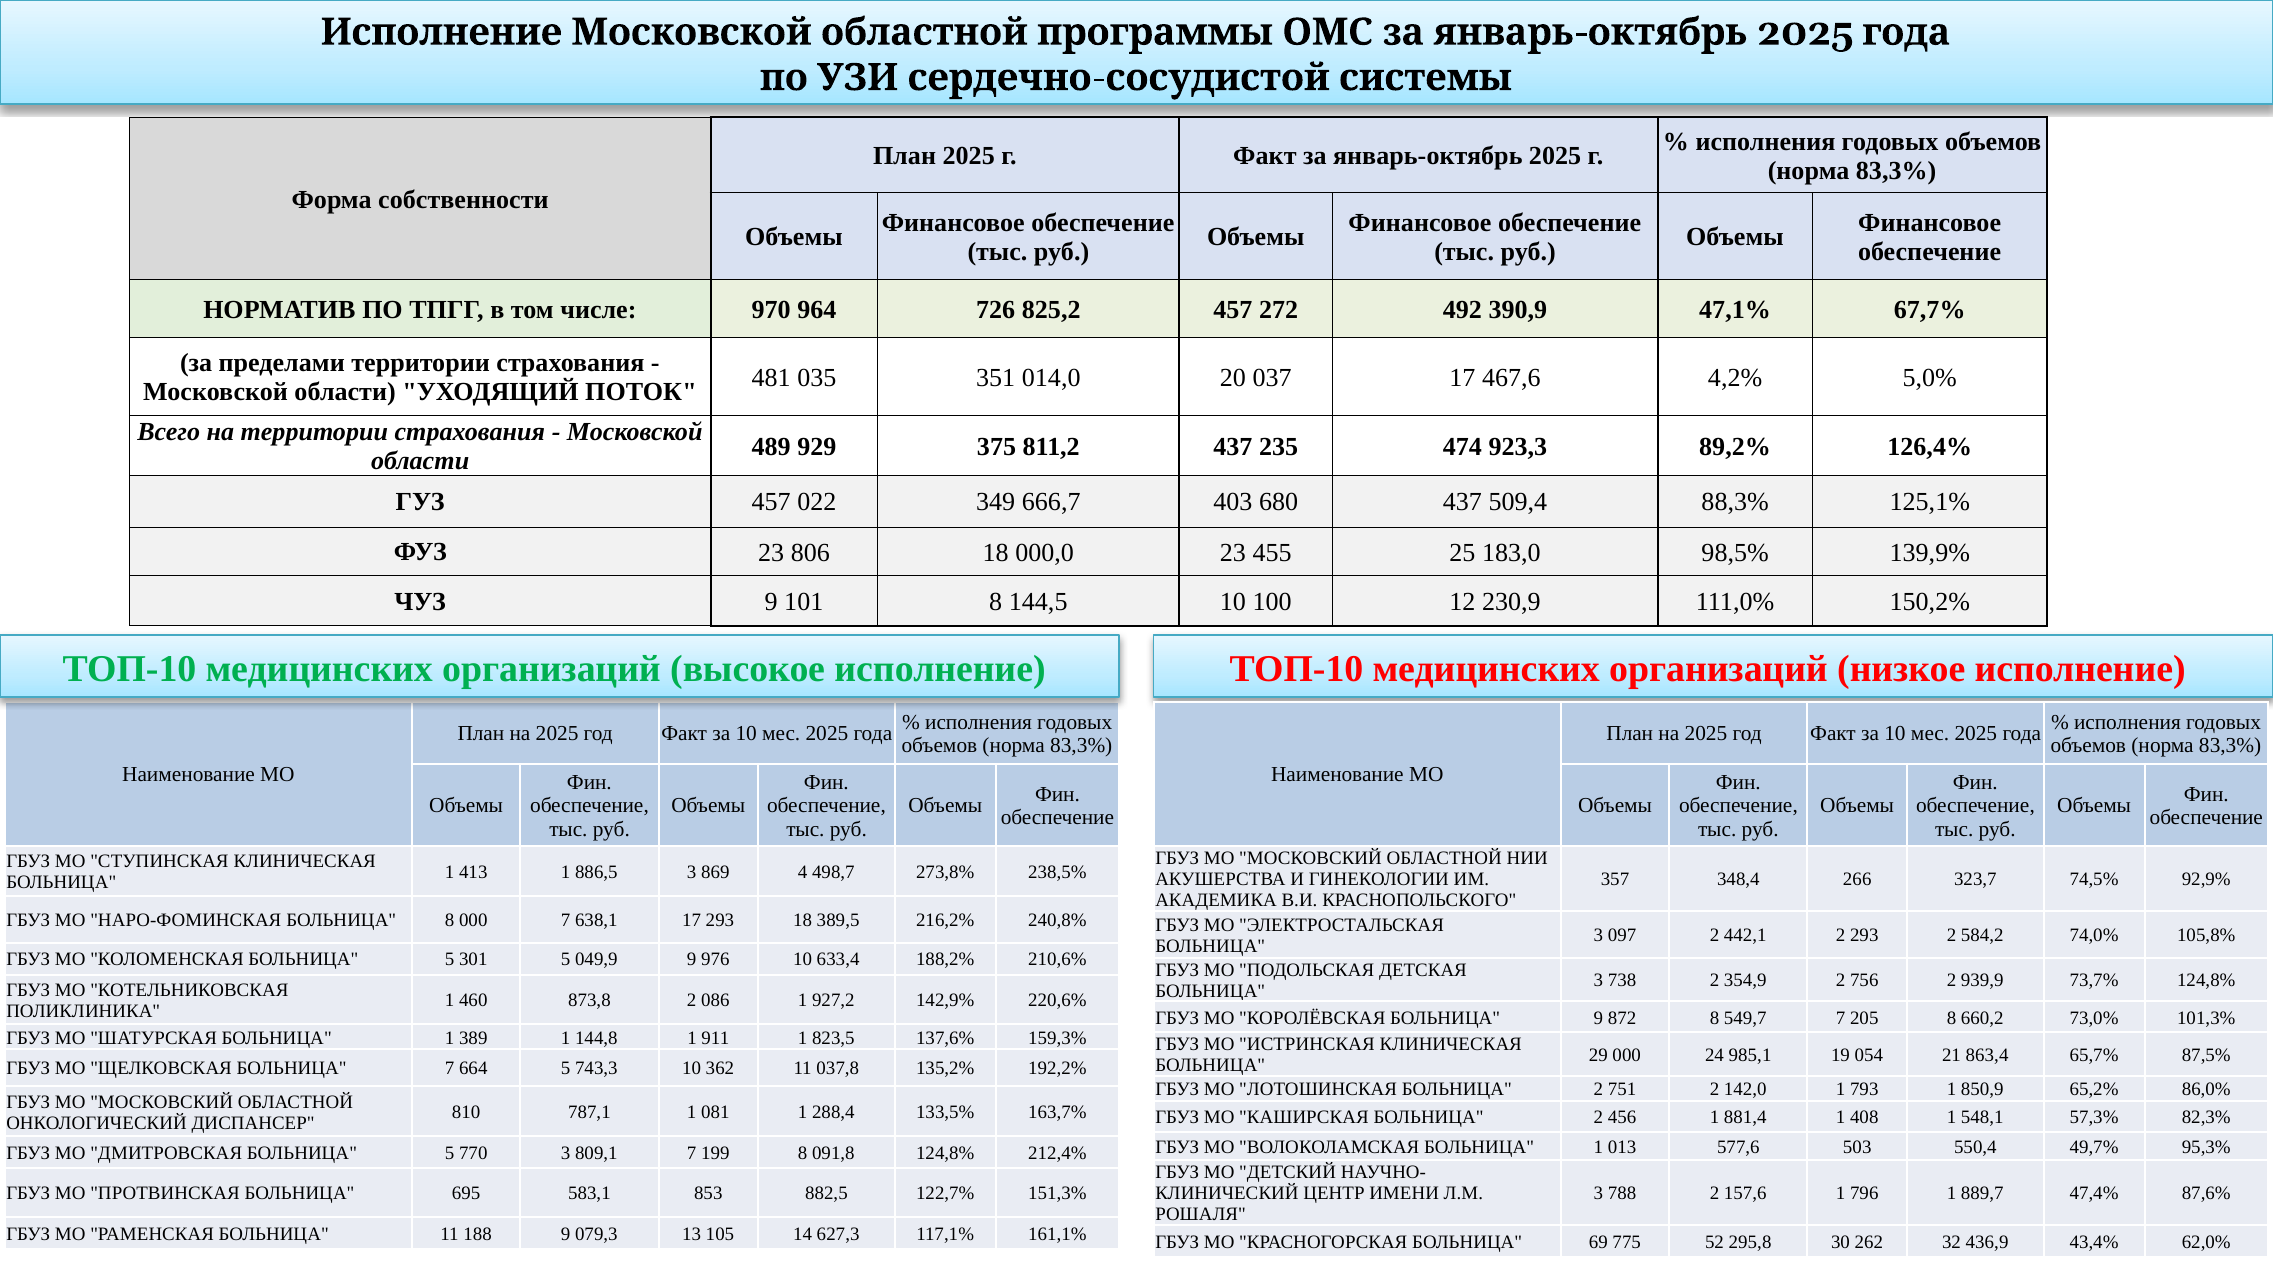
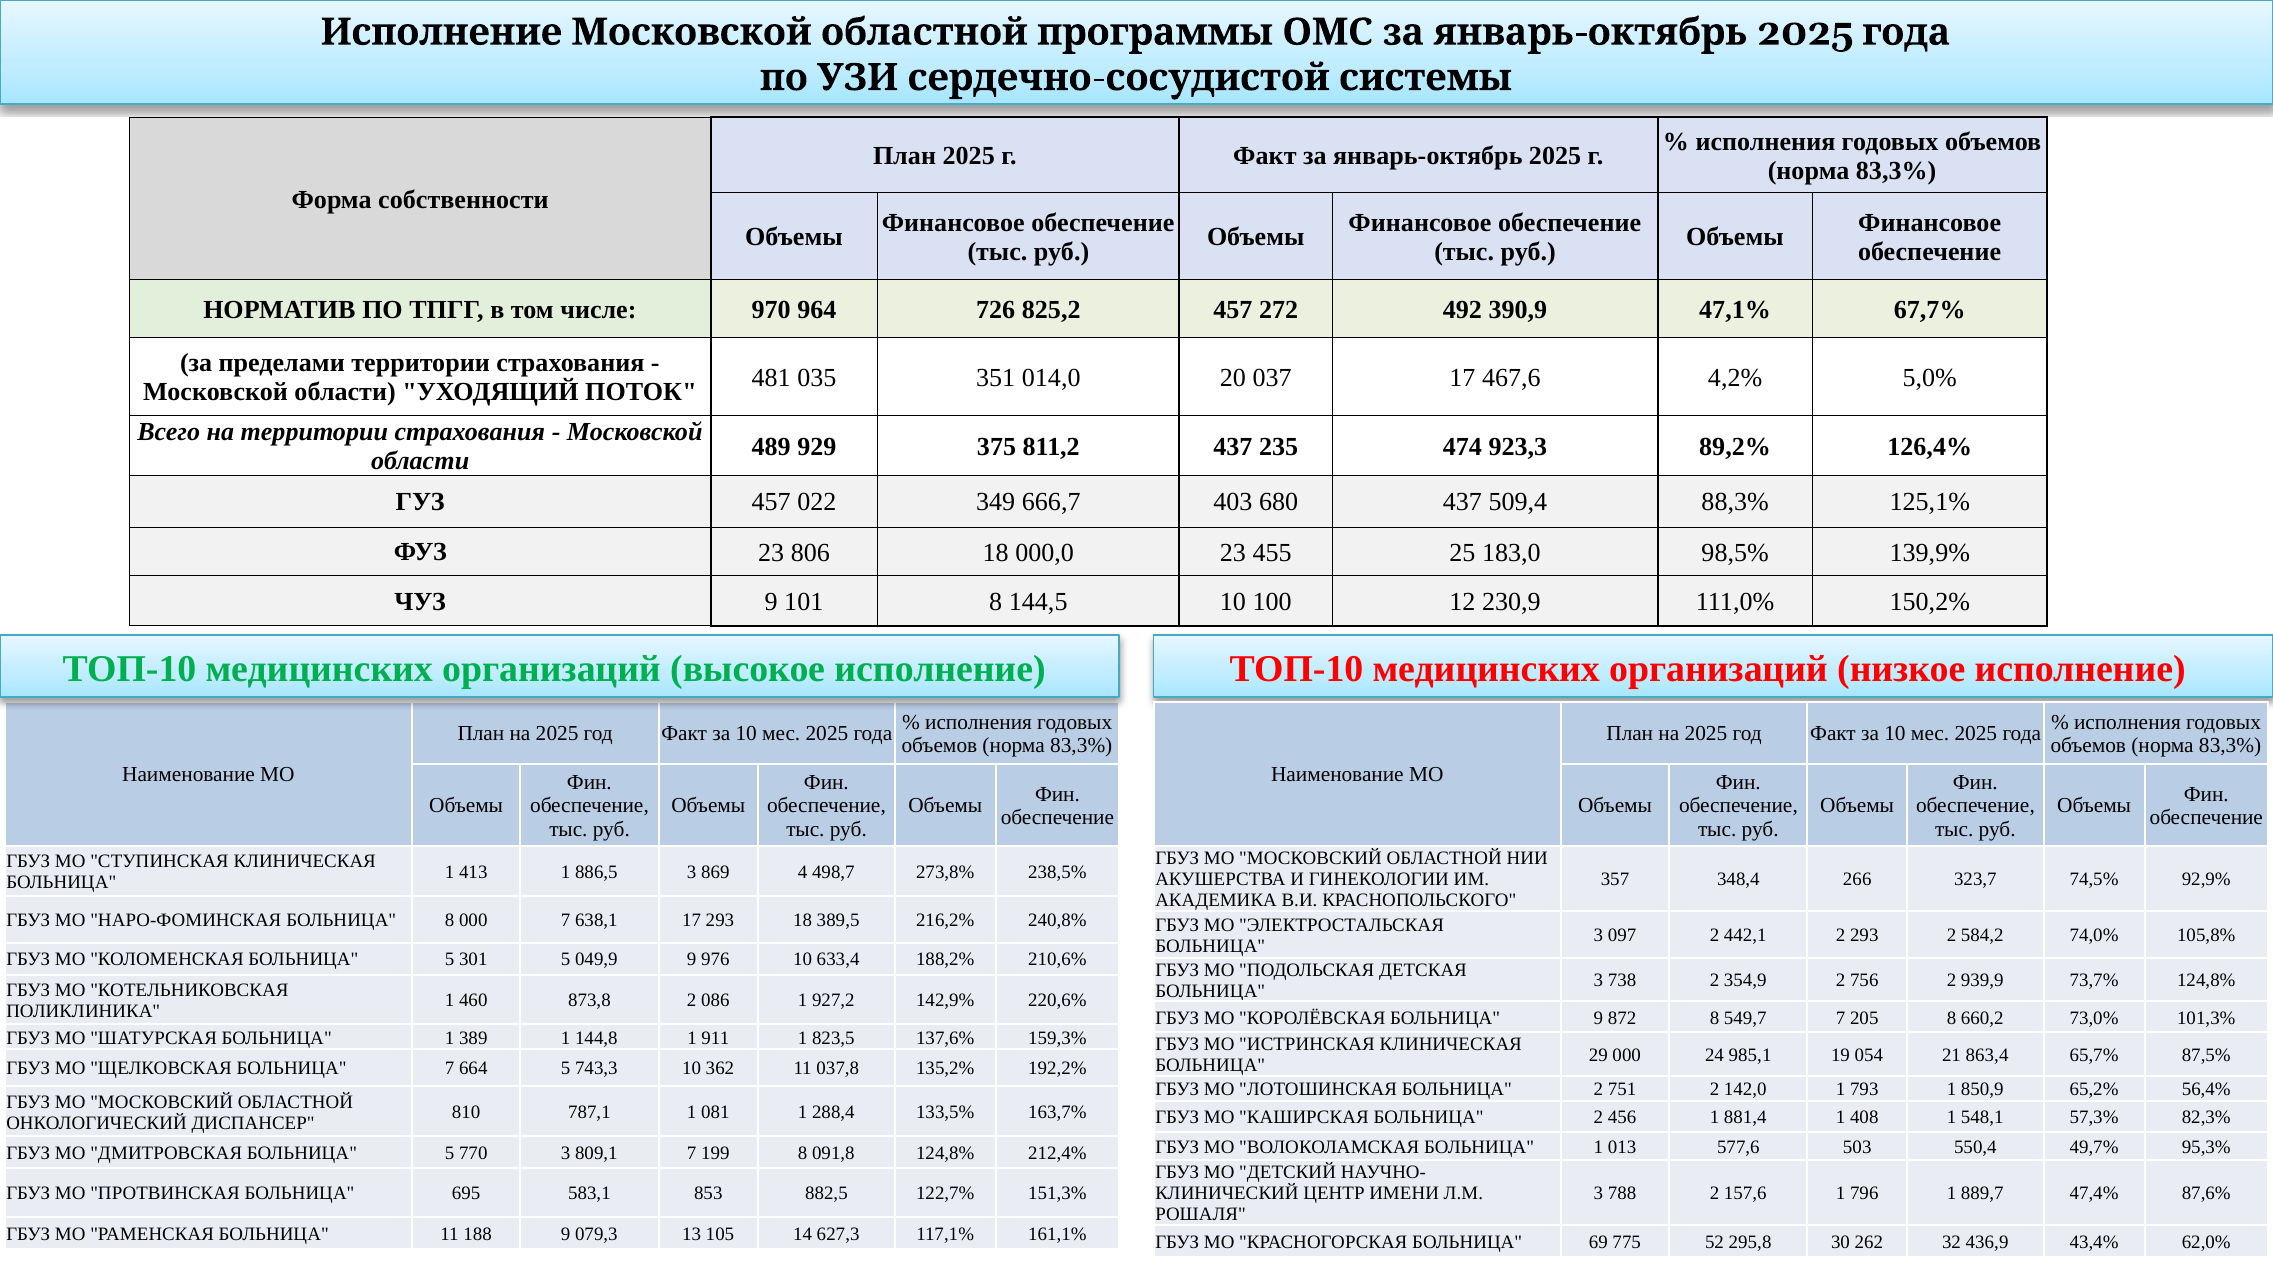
86,0%: 86,0% -> 56,4%
